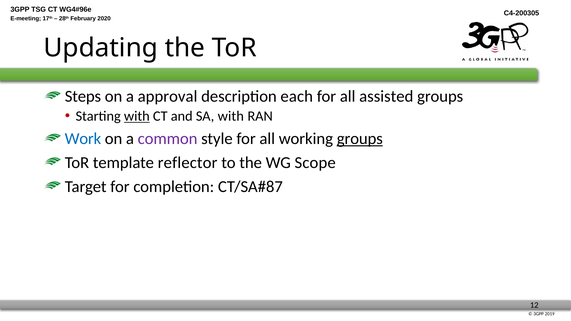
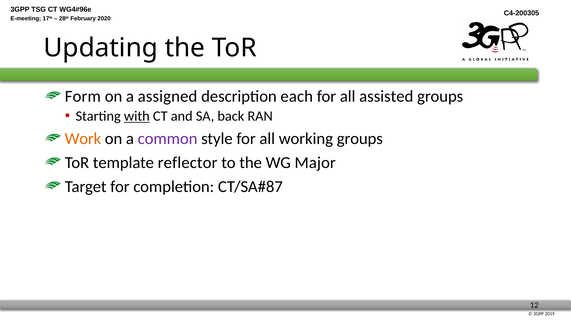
Steps: Steps -> Form
approval: approval -> assigned
SA with: with -> back
Work colour: blue -> orange
groups at (360, 139) underline: present -> none
Scope: Scope -> Major
